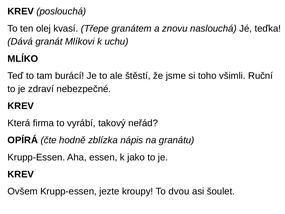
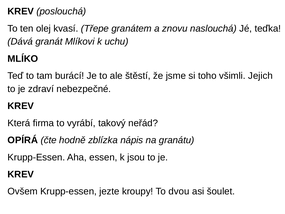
Ruční: Ruční -> Jejich
jako: jako -> jsou
